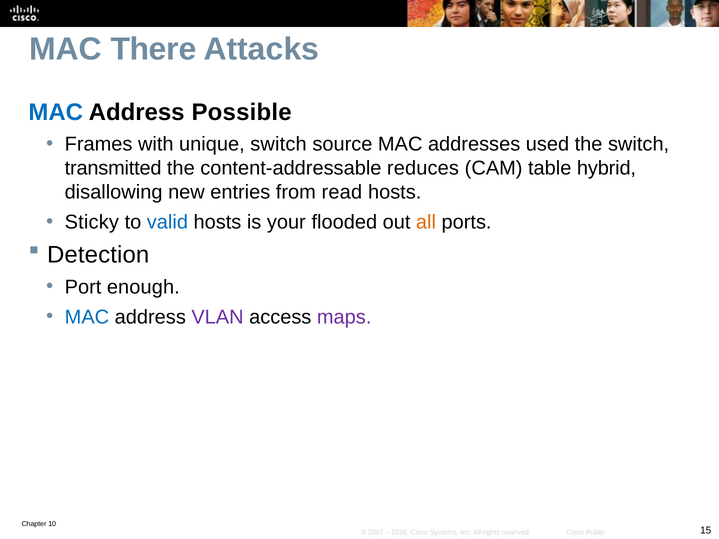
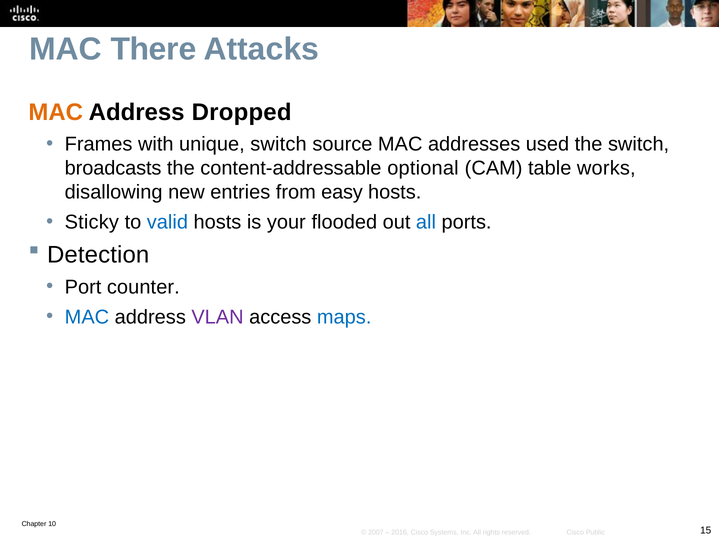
MAC at (56, 112) colour: blue -> orange
Possible: Possible -> Dropped
transmitted: transmitted -> broadcasts
reduces: reduces -> optional
hybrid: hybrid -> works
read: read -> easy
all at (426, 222) colour: orange -> blue
enough: enough -> counter
maps colour: purple -> blue
